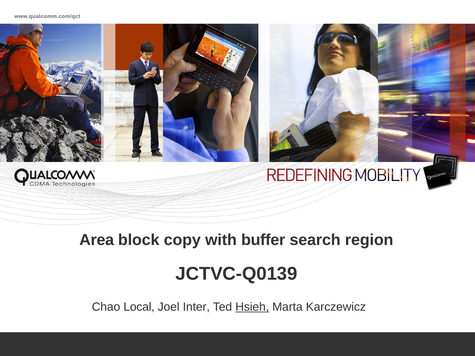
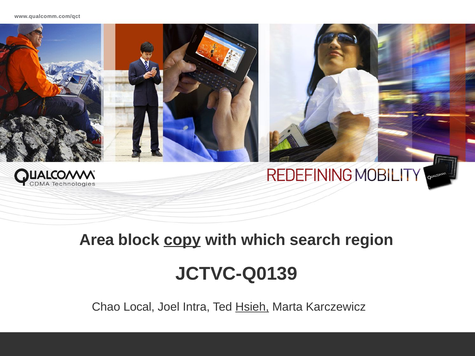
copy underline: none -> present
buffer: buffer -> which
Inter: Inter -> Intra
